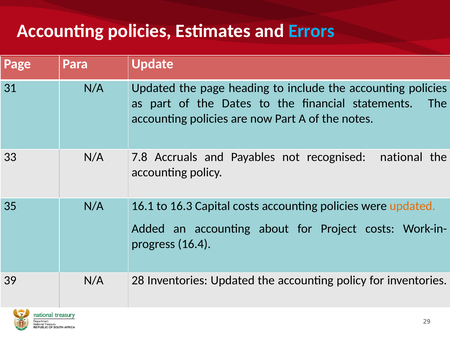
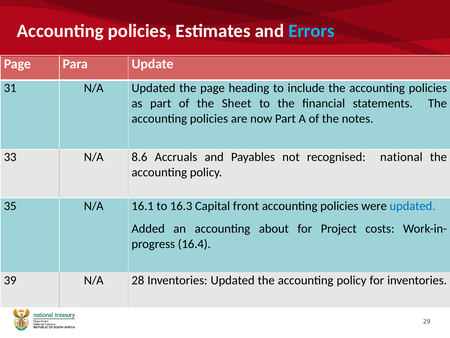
Dates: Dates -> Sheet
7.8: 7.8 -> 8.6
Capital costs: costs -> front
updated at (413, 206) colour: orange -> blue
